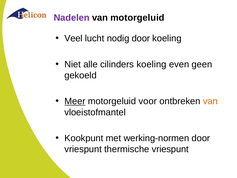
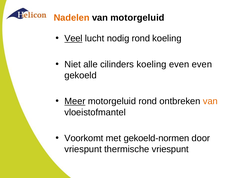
Nadelen colour: purple -> orange
Veel underline: none -> present
nodig door: door -> rond
even geen: geen -> even
motorgeluid voor: voor -> rond
Kookpunt: Kookpunt -> Voorkomt
werking-normen: werking-normen -> gekoeld-normen
